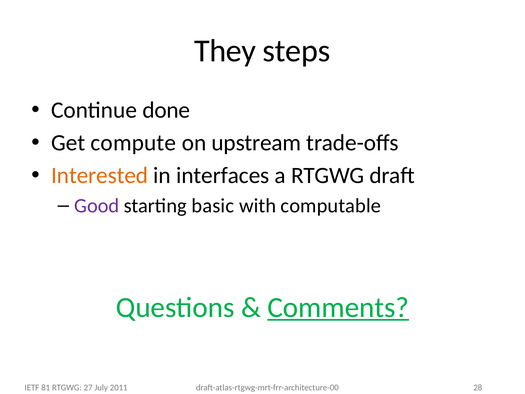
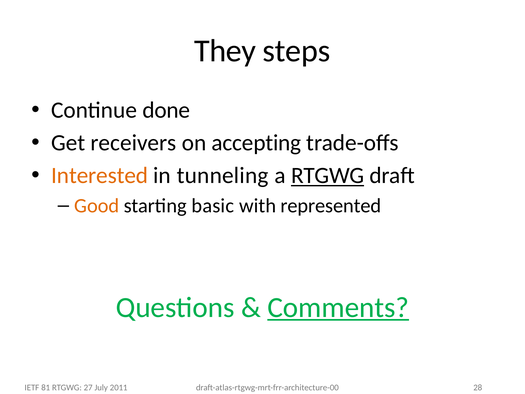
compute: compute -> receivers
upstream: upstream -> accepting
interfaces: interfaces -> tunneling
RTGWG at (328, 175) underline: none -> present
Good colour: purple -> orange
computable: computable -> represented
